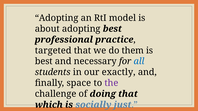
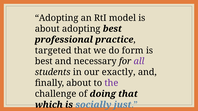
them: them -> form
all colour: blue -> purple
finally space: space -> about
